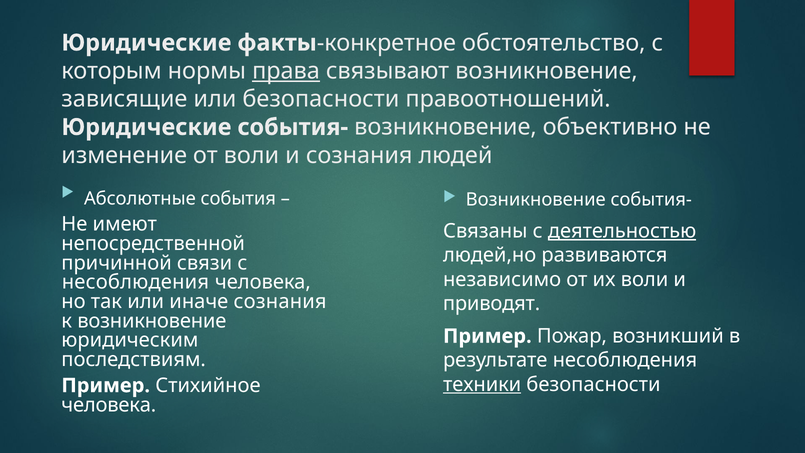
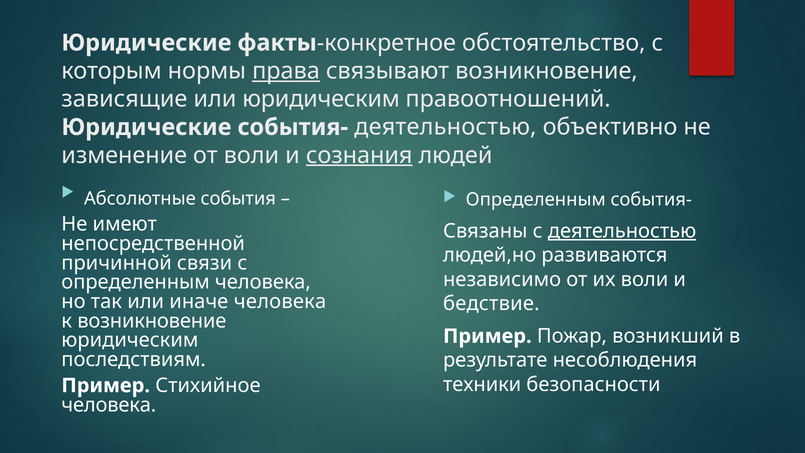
или безопасности: безопасности -> юридическим
события- возникновение: возникновение -> деятельностью
сознания at (359, 155) underline: none -> present
Возникновение at (536, 199): Возникновение -> Определенным
несоблюдения at (135, 282): несоблюдения -> определенным
иначе сознания: сознания -> человека
приводят: приводят -> бедствие
техники underline: present -> none
